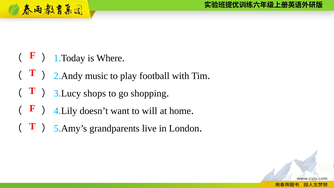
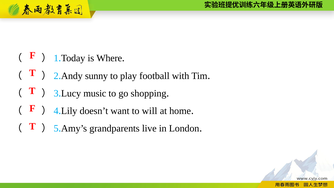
music: music -> sunny
shops: shops -> music
